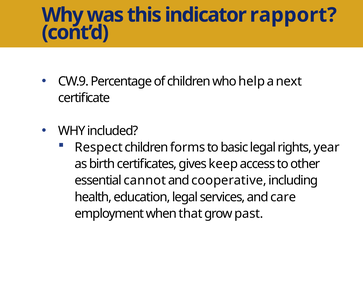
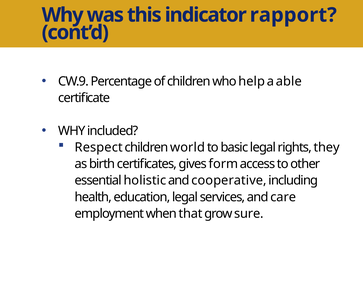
next: next -> able
forms: forms -> world
year: year -> they
keep: keep -> form
cannot: cannot -> holistic
past: past -> sure
